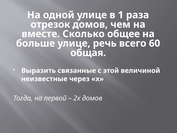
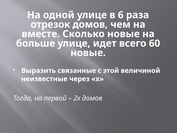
1: 1 -> 6
Сколько общее: общее -> новые
речь: речь -> идет
общая at (88, 53): общая -> новые
